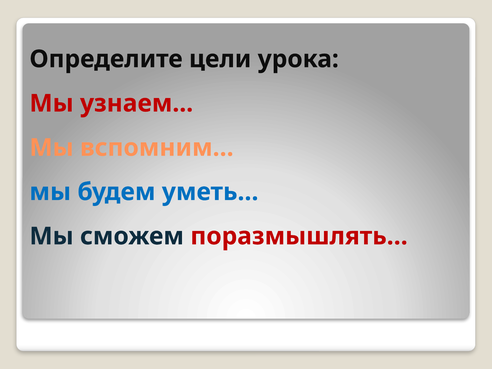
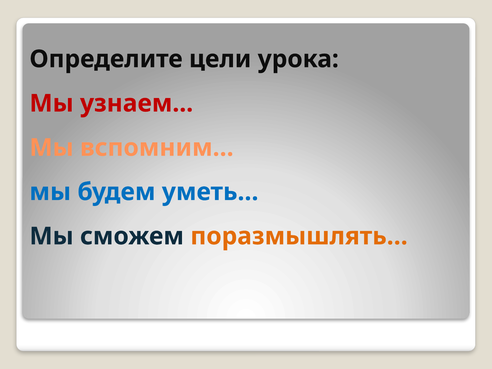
поразмышлять… colour: red -> orange
